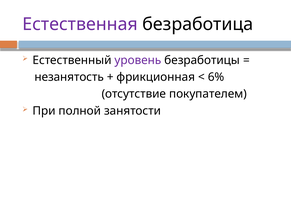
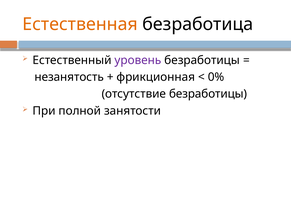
Естественная colour: purple -> orange
6%: 6% -> 0%
отсутствие покупателем: покупателем -> безработицы
